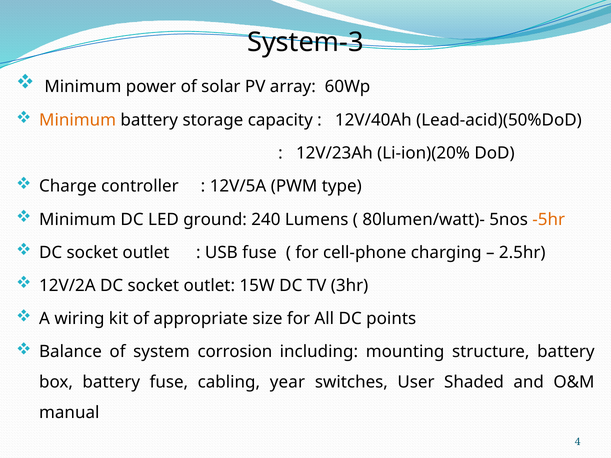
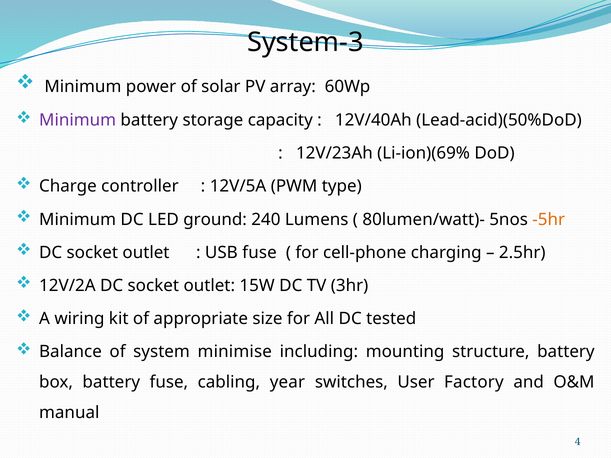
Minimum at (78, 120) colour: orange -> purple
Li-ion)(20%: Li-ion)(20% -> Li-ion)(69%
points: points -> tested
corrosion: corrosion -> minimise
Shaded: Shaded -> Factory
